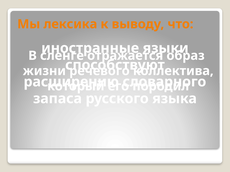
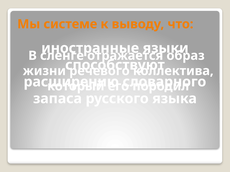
лексика: лексика -> системе
